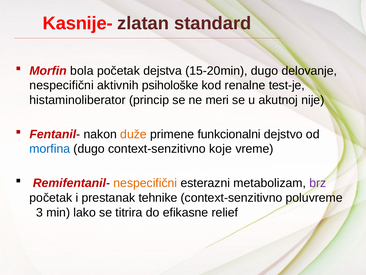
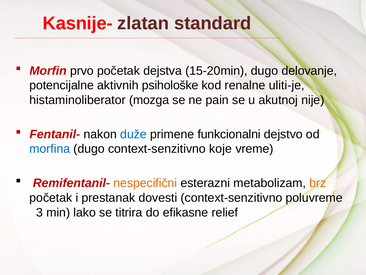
bola: bola -> prvo
nespecifični at (62, 85): nespecifični -> potencijalne
test-je: test-je -> uliti-je
princip: princip -> mozga
meri: meri -> pain
duže colour: orange -> blue
brz colour: purple -> orange
tehnike: tehnike -> dovesti
